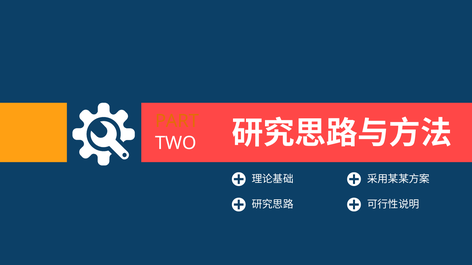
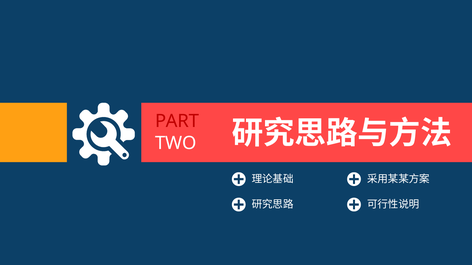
PART colour: orange -> red
